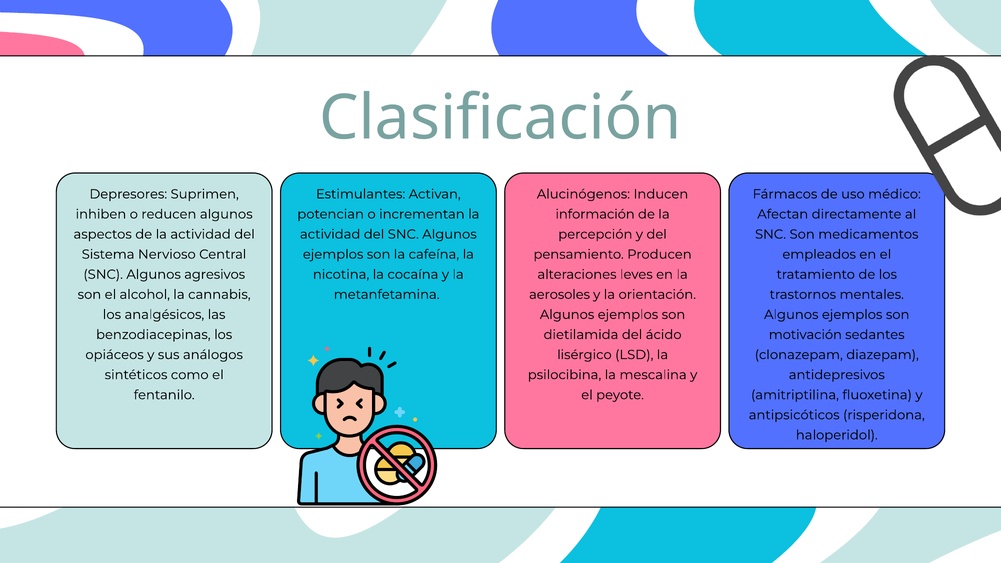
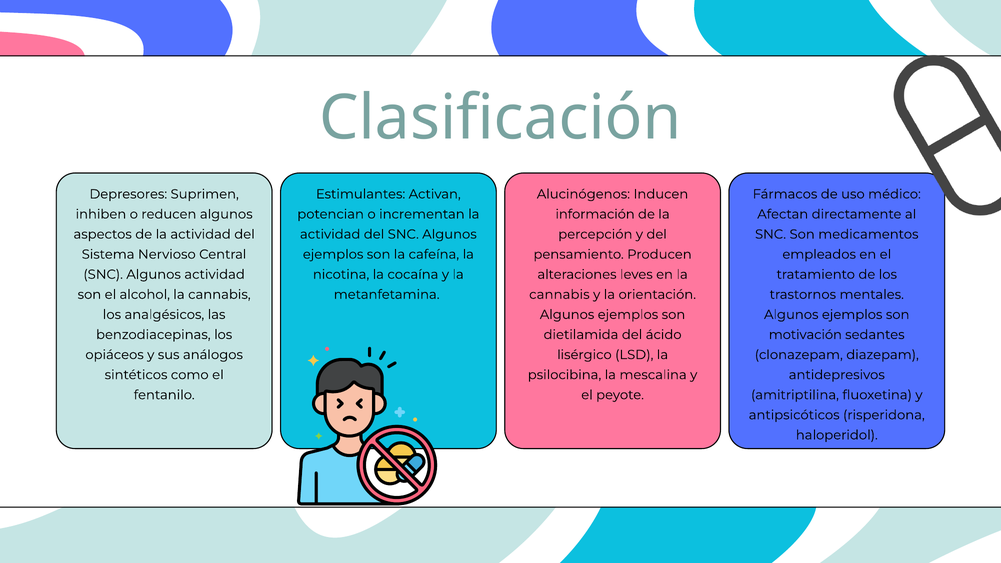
Algunos agresivos: agresivos -> actividad
aerosoles at (559, 295): aerosoles -> cannabis
